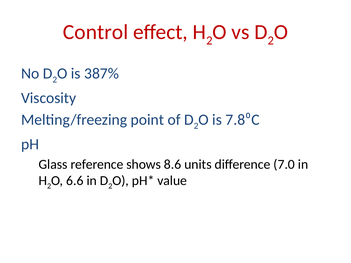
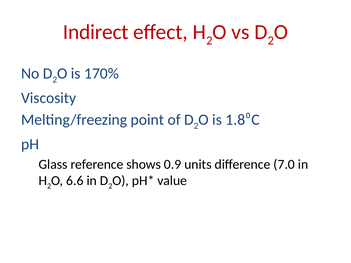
Control: Control -> Indirect
387%: 387% -> 170%
7.8⁰C: 7.8⁰C -> 1.8⁰C
8.6: 8.6 -> 0.9
